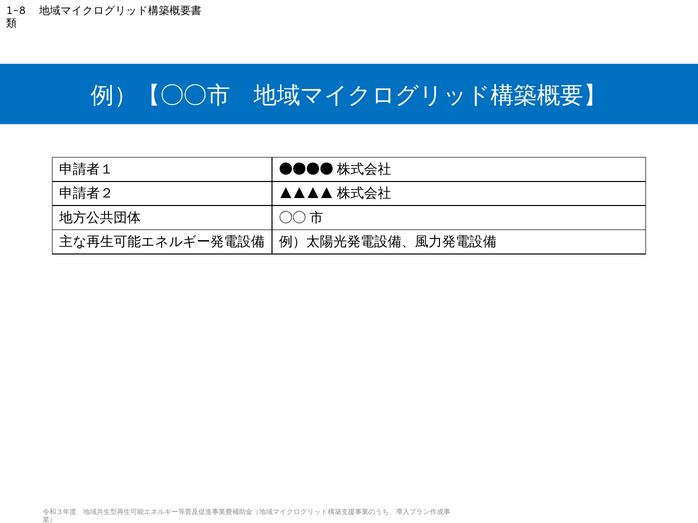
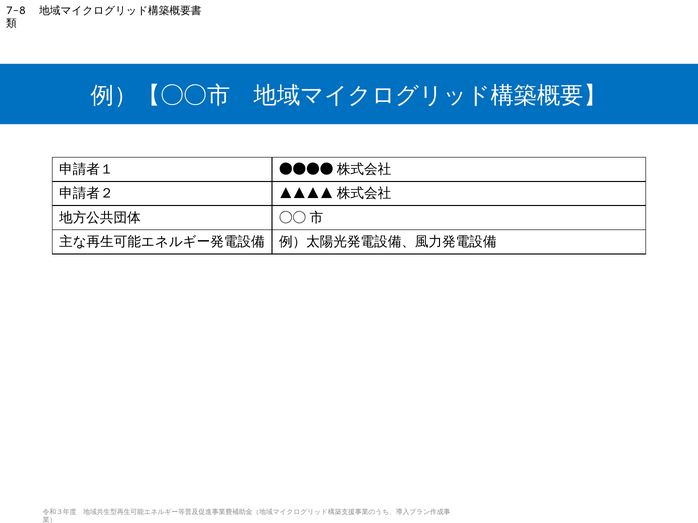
1-8: 1-8 -> 7-8
